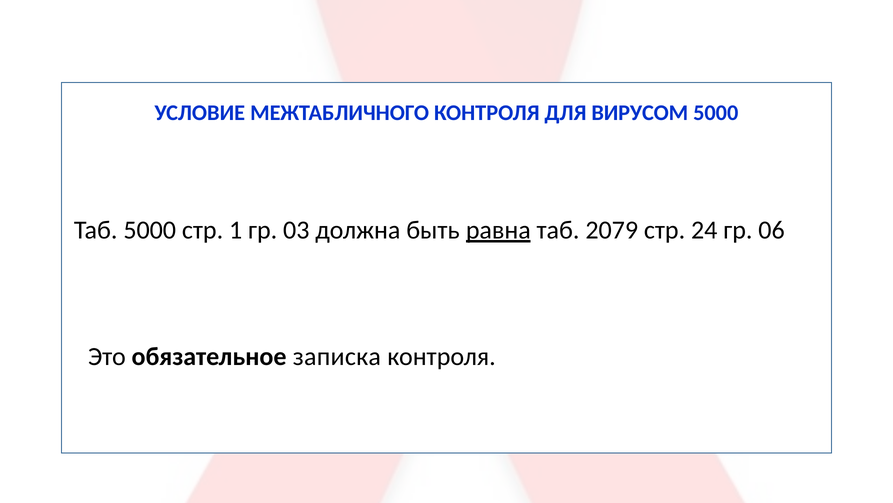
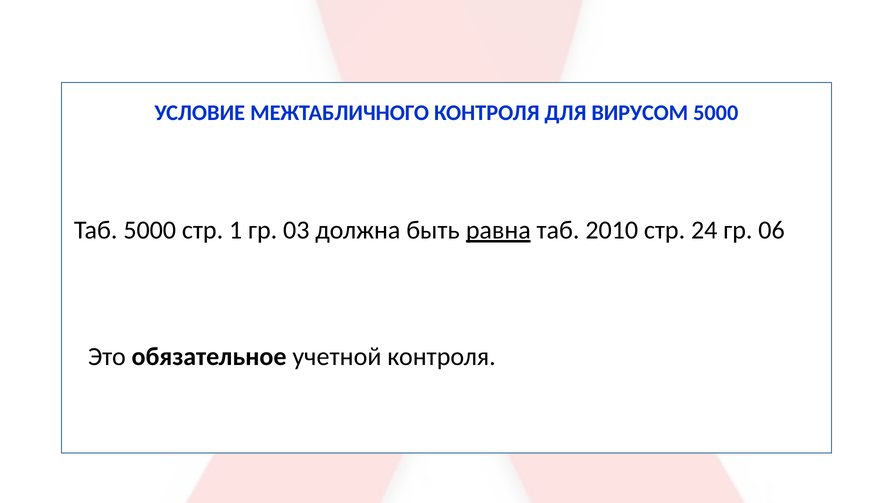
2079: 2079 -> 2010
записка: записка -> учетной
